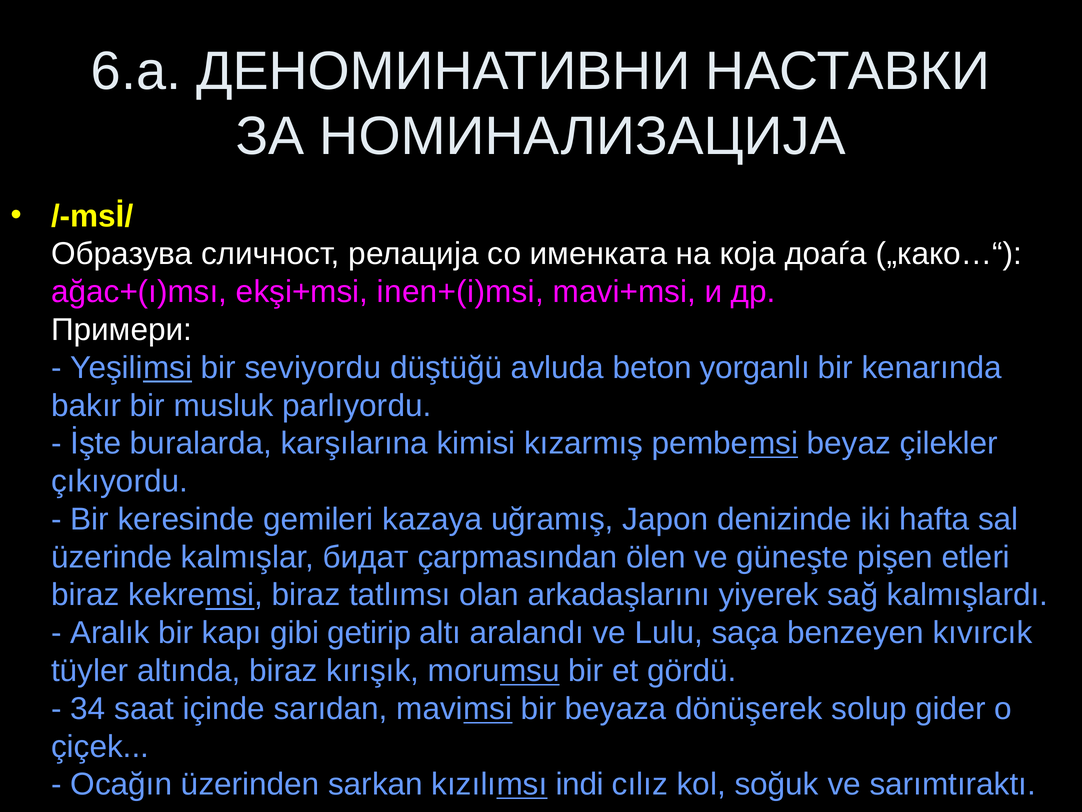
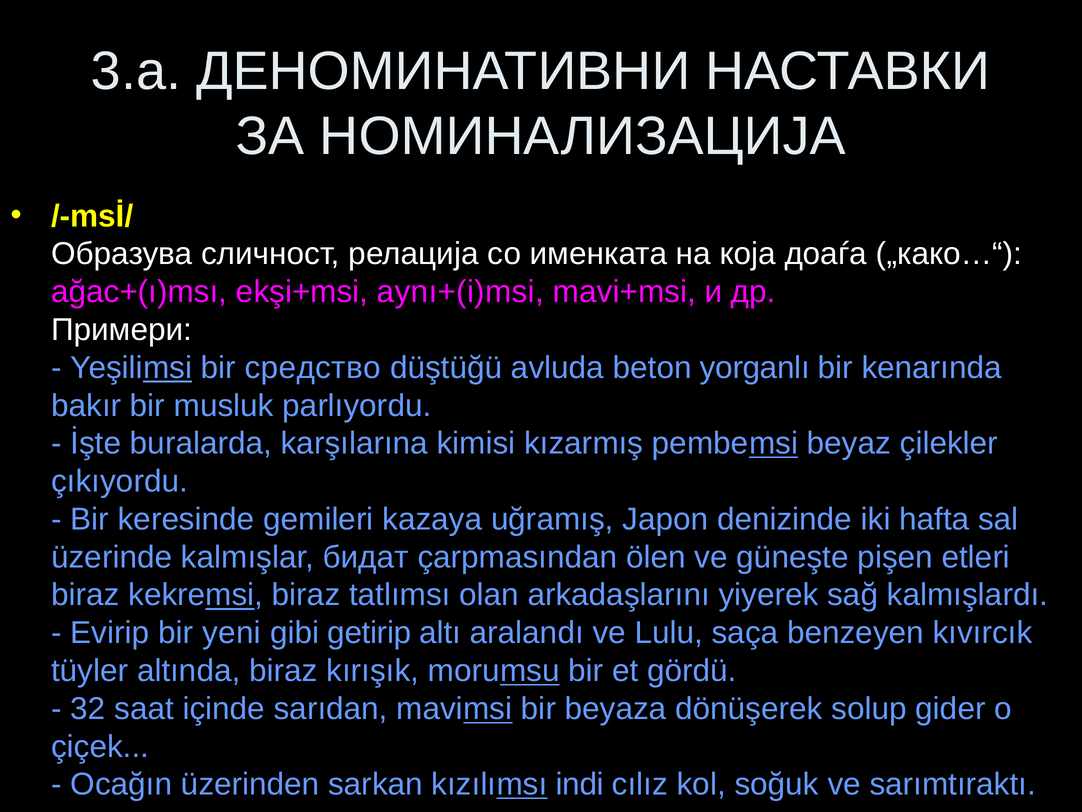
6.a: 6.a -> 3.a
inen+(i)msi: inen+(i)msi -> aynı+(i)msi
seviyordu: seviyordu -> средство
Aralık: Aralık -> Evirip
kapı: kapı -> yeni
34: 34 -> 32
